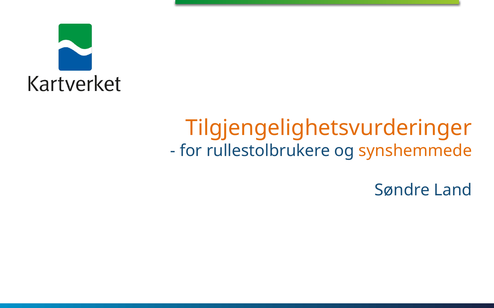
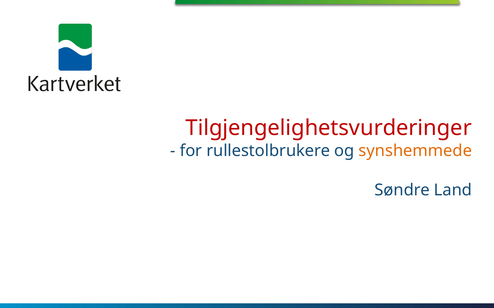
Tilgjengelighetsvurderinger colour: orange -> red
